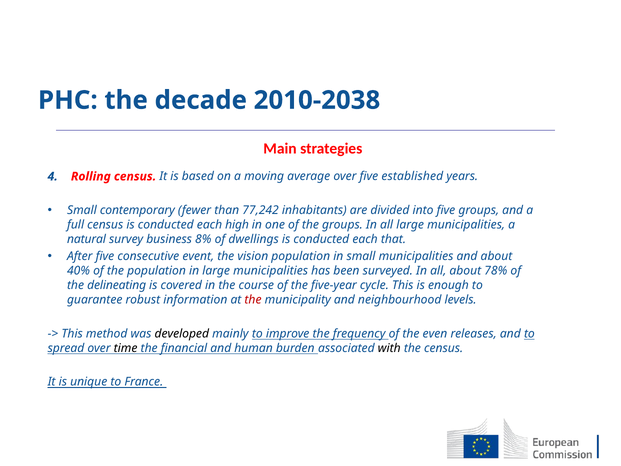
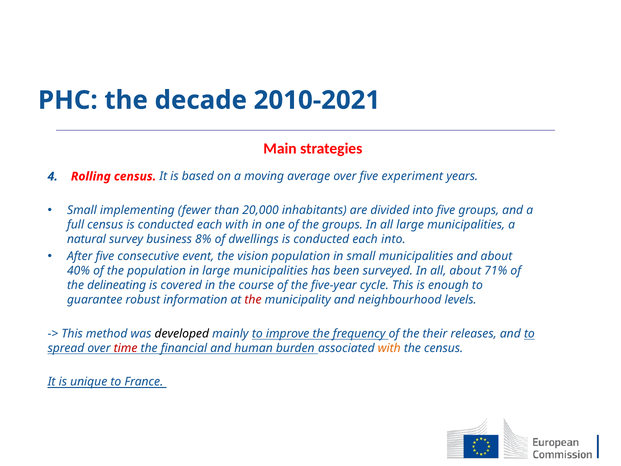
2010-2038: 2010-2038 -> 2010-2021
established: established -> experiment
contemporary: contemporary -> implementing
77,242: 77,242 -> 20,000
each high: high -> with
each that: that -> into
78%: 78% -> 71%
even: even -> their
time colour: black -> red
with at (389, 348) colour: black -> orange
